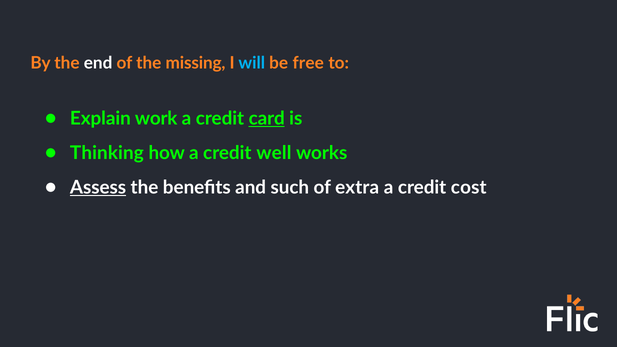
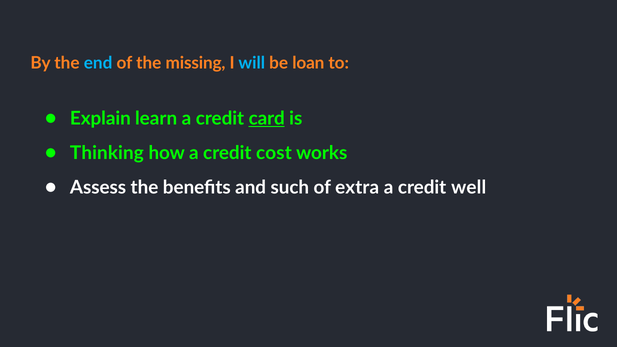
end colour: white -> light blue
free: free -> loan
work: work -> learn
well: well -> cost
Assess underline: present -> none
cost: cost -> well
